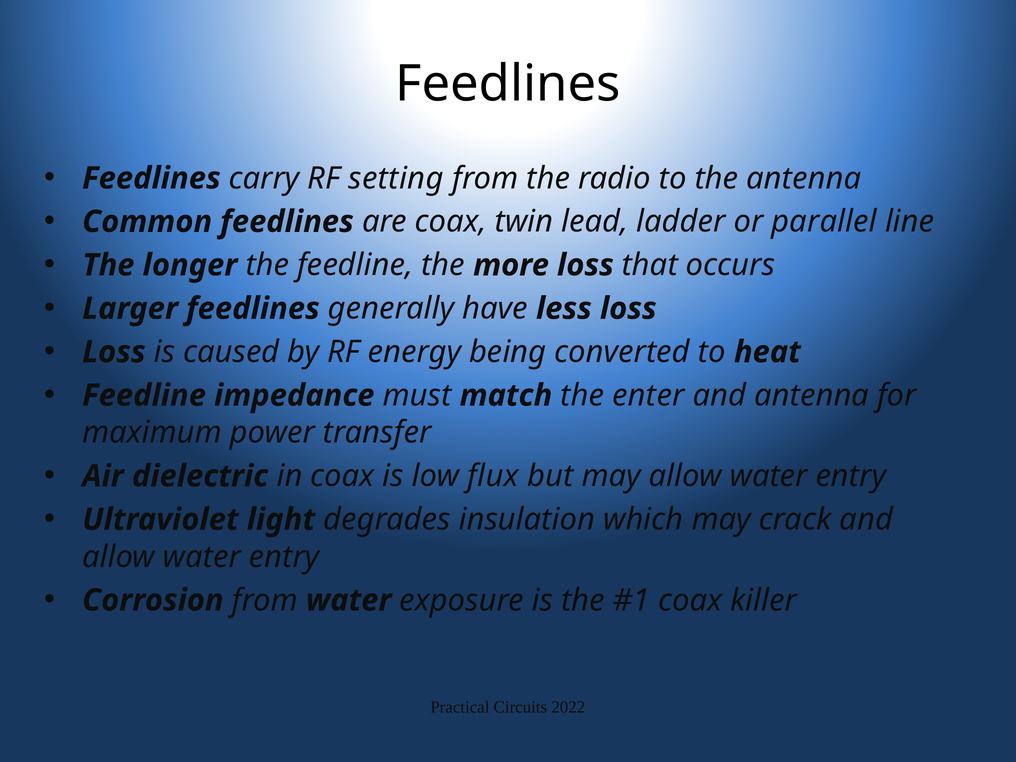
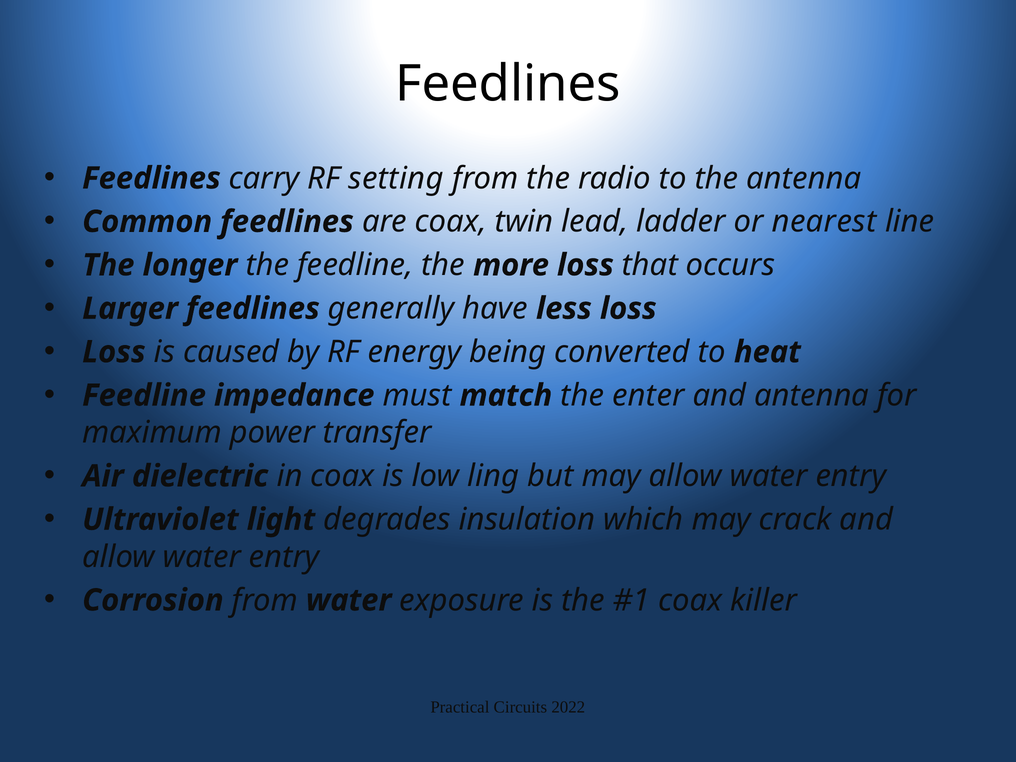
parallel: parallel -> nearest
flux: flux -> ling
